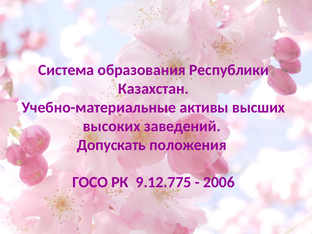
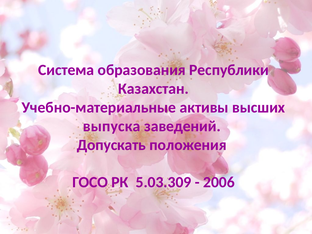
высоких: высоких -> выпуска
9.12.775: 9.12.775 -> 5.03.309
